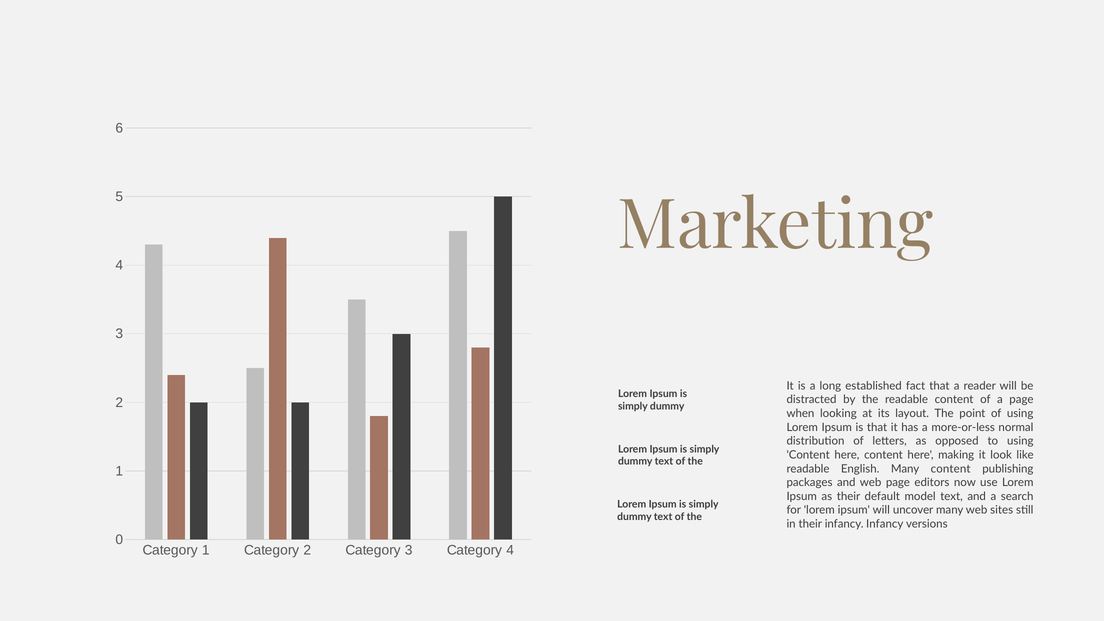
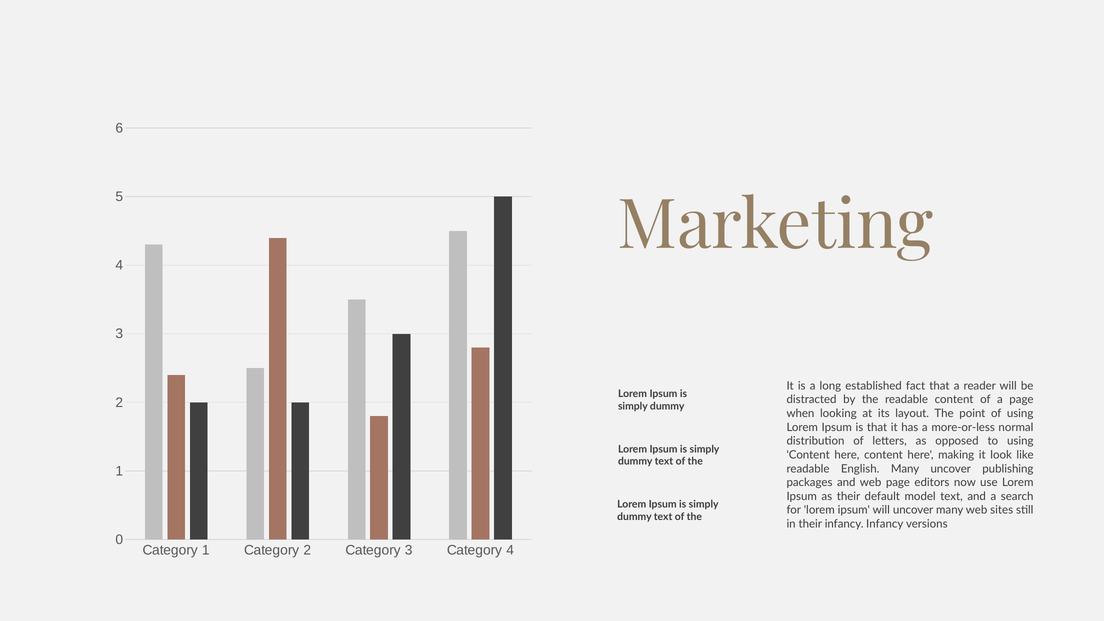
Many content: content -> uncover
